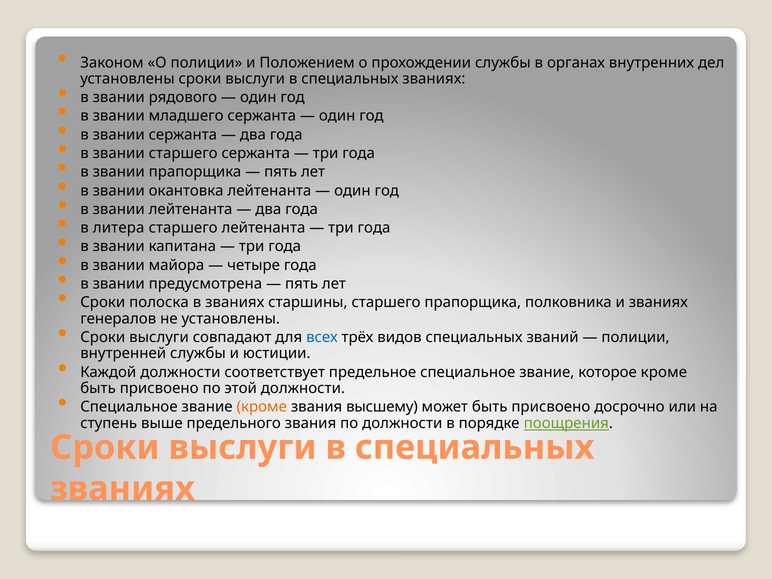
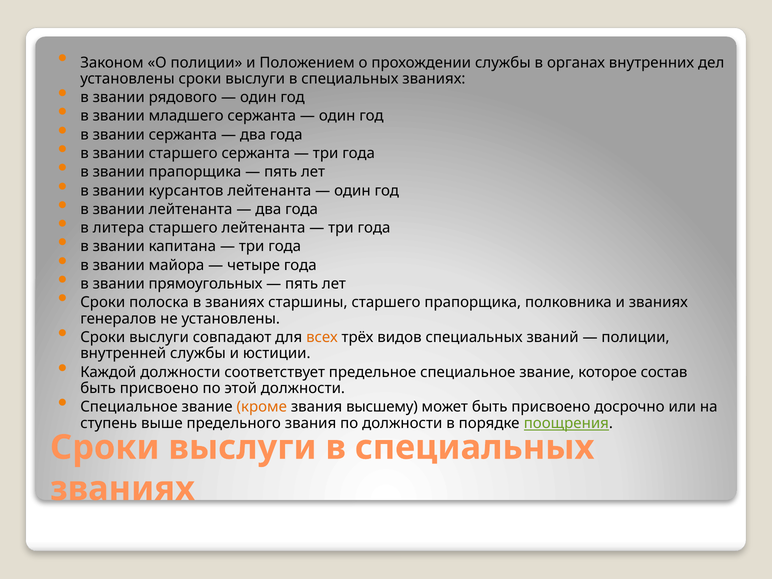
окантовка: окантовка -> курсантов
предусмотрена: предусмотрена -> прямоугольных
всех colour: blue -> orange
которое кроме: кроме -> состав
